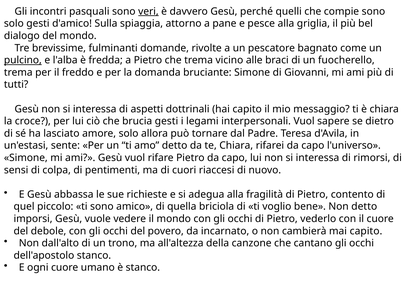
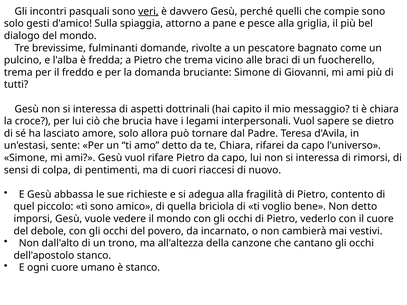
pulcino underline: present -> none
brucia gesti: gesti -> have
mai capito: capito -> vestivi
